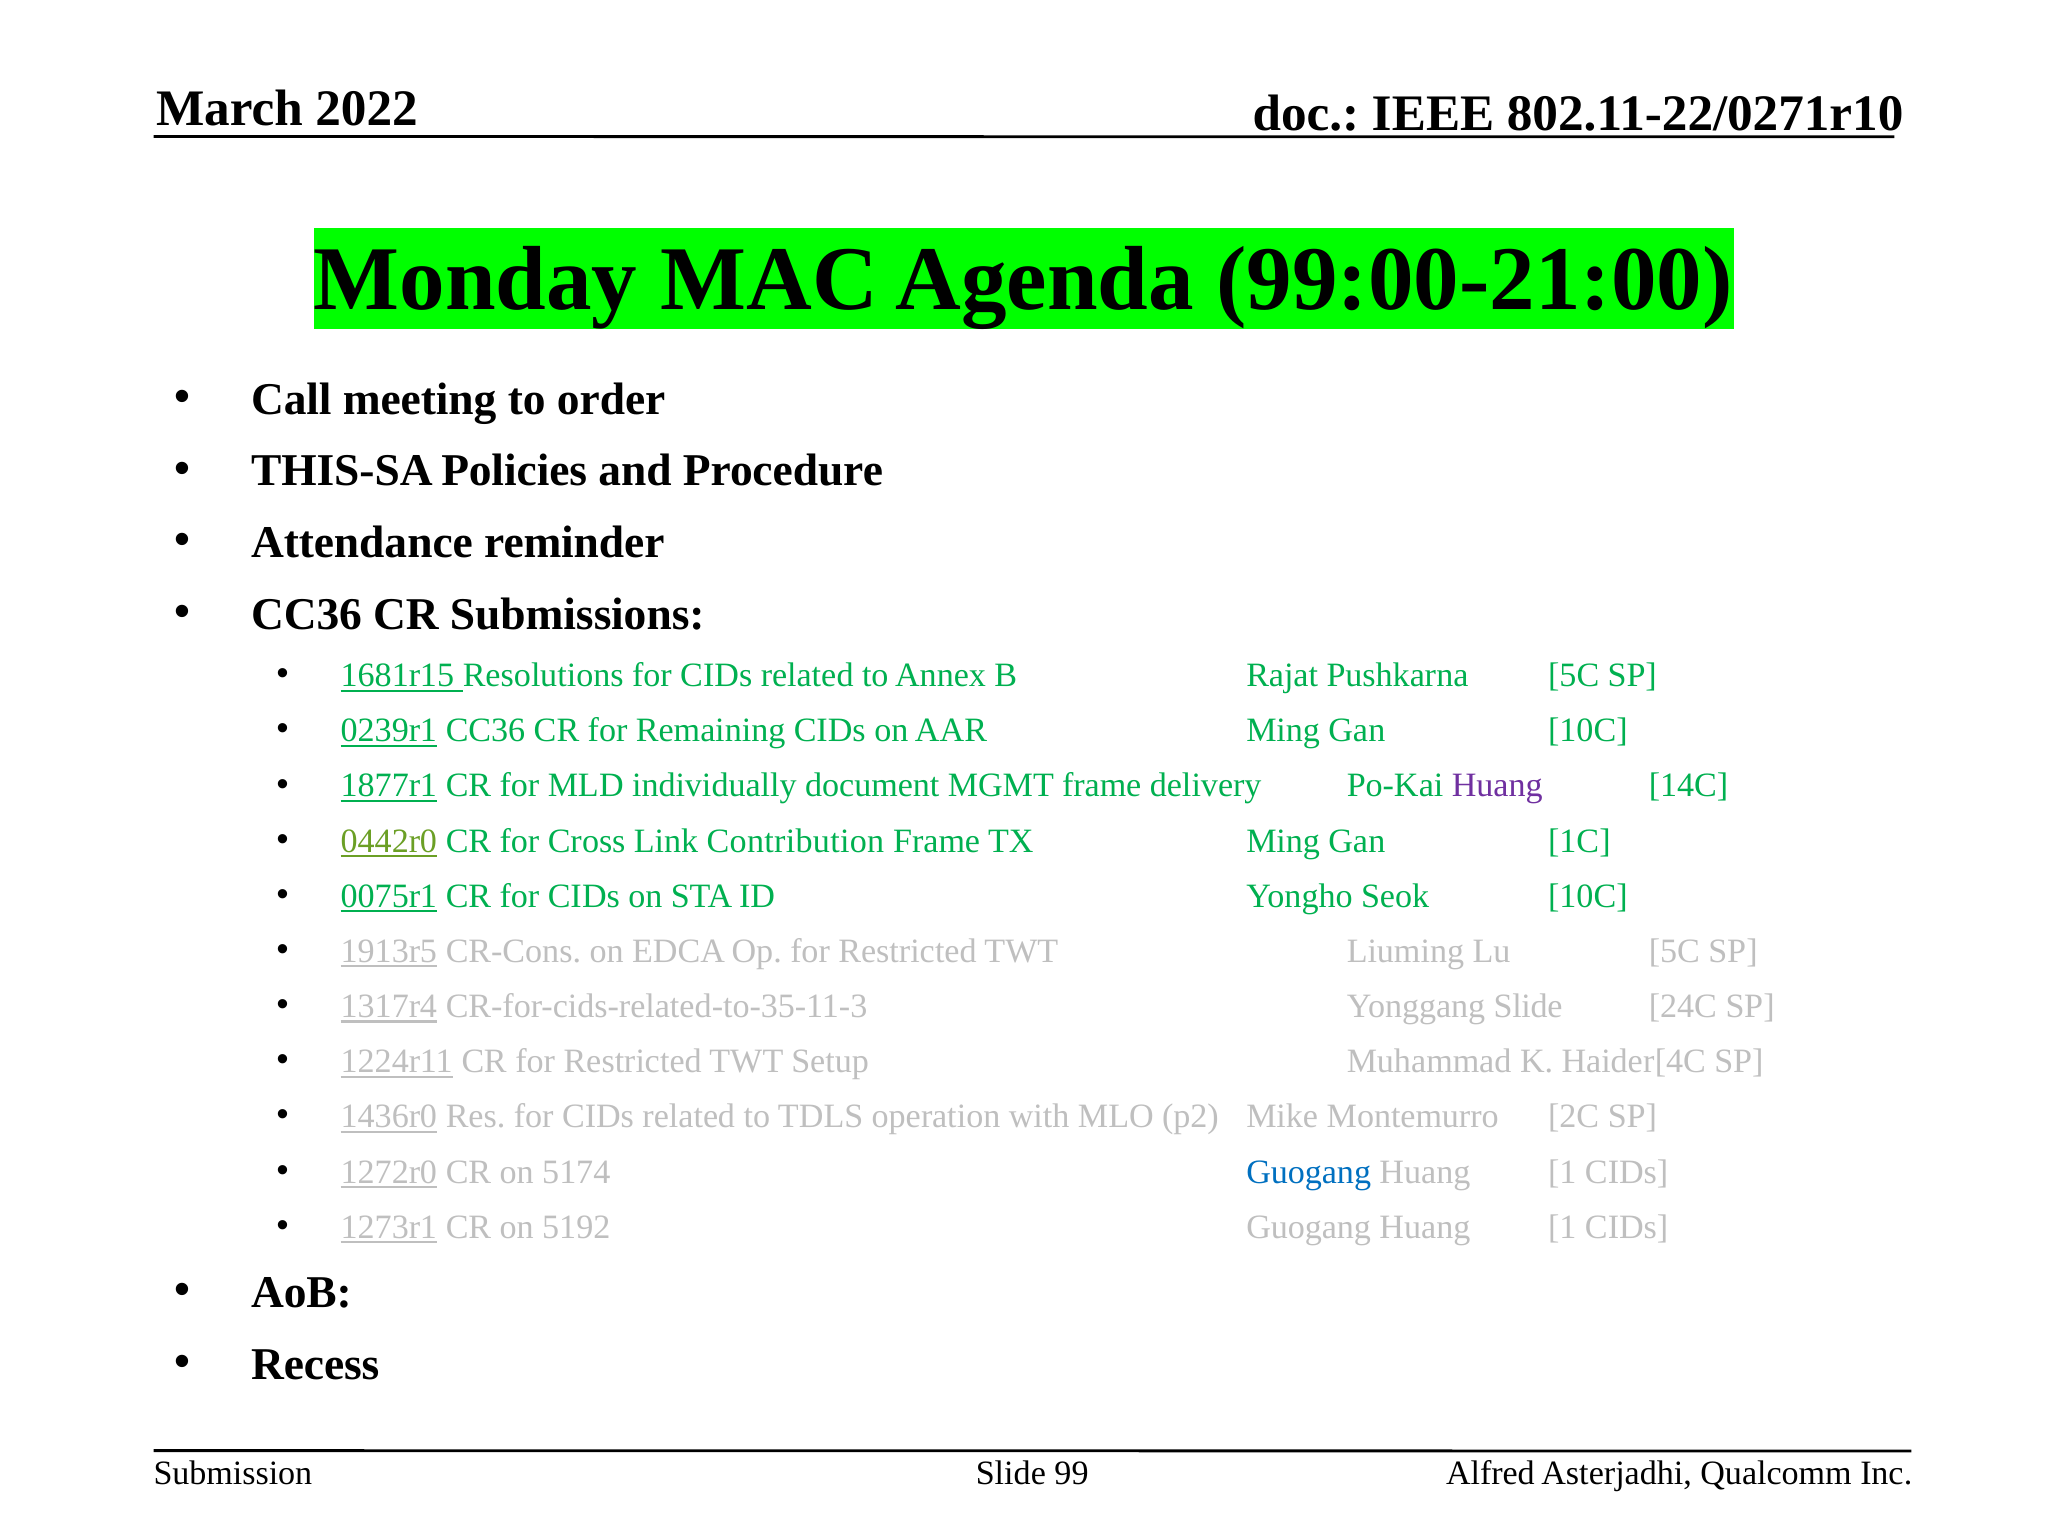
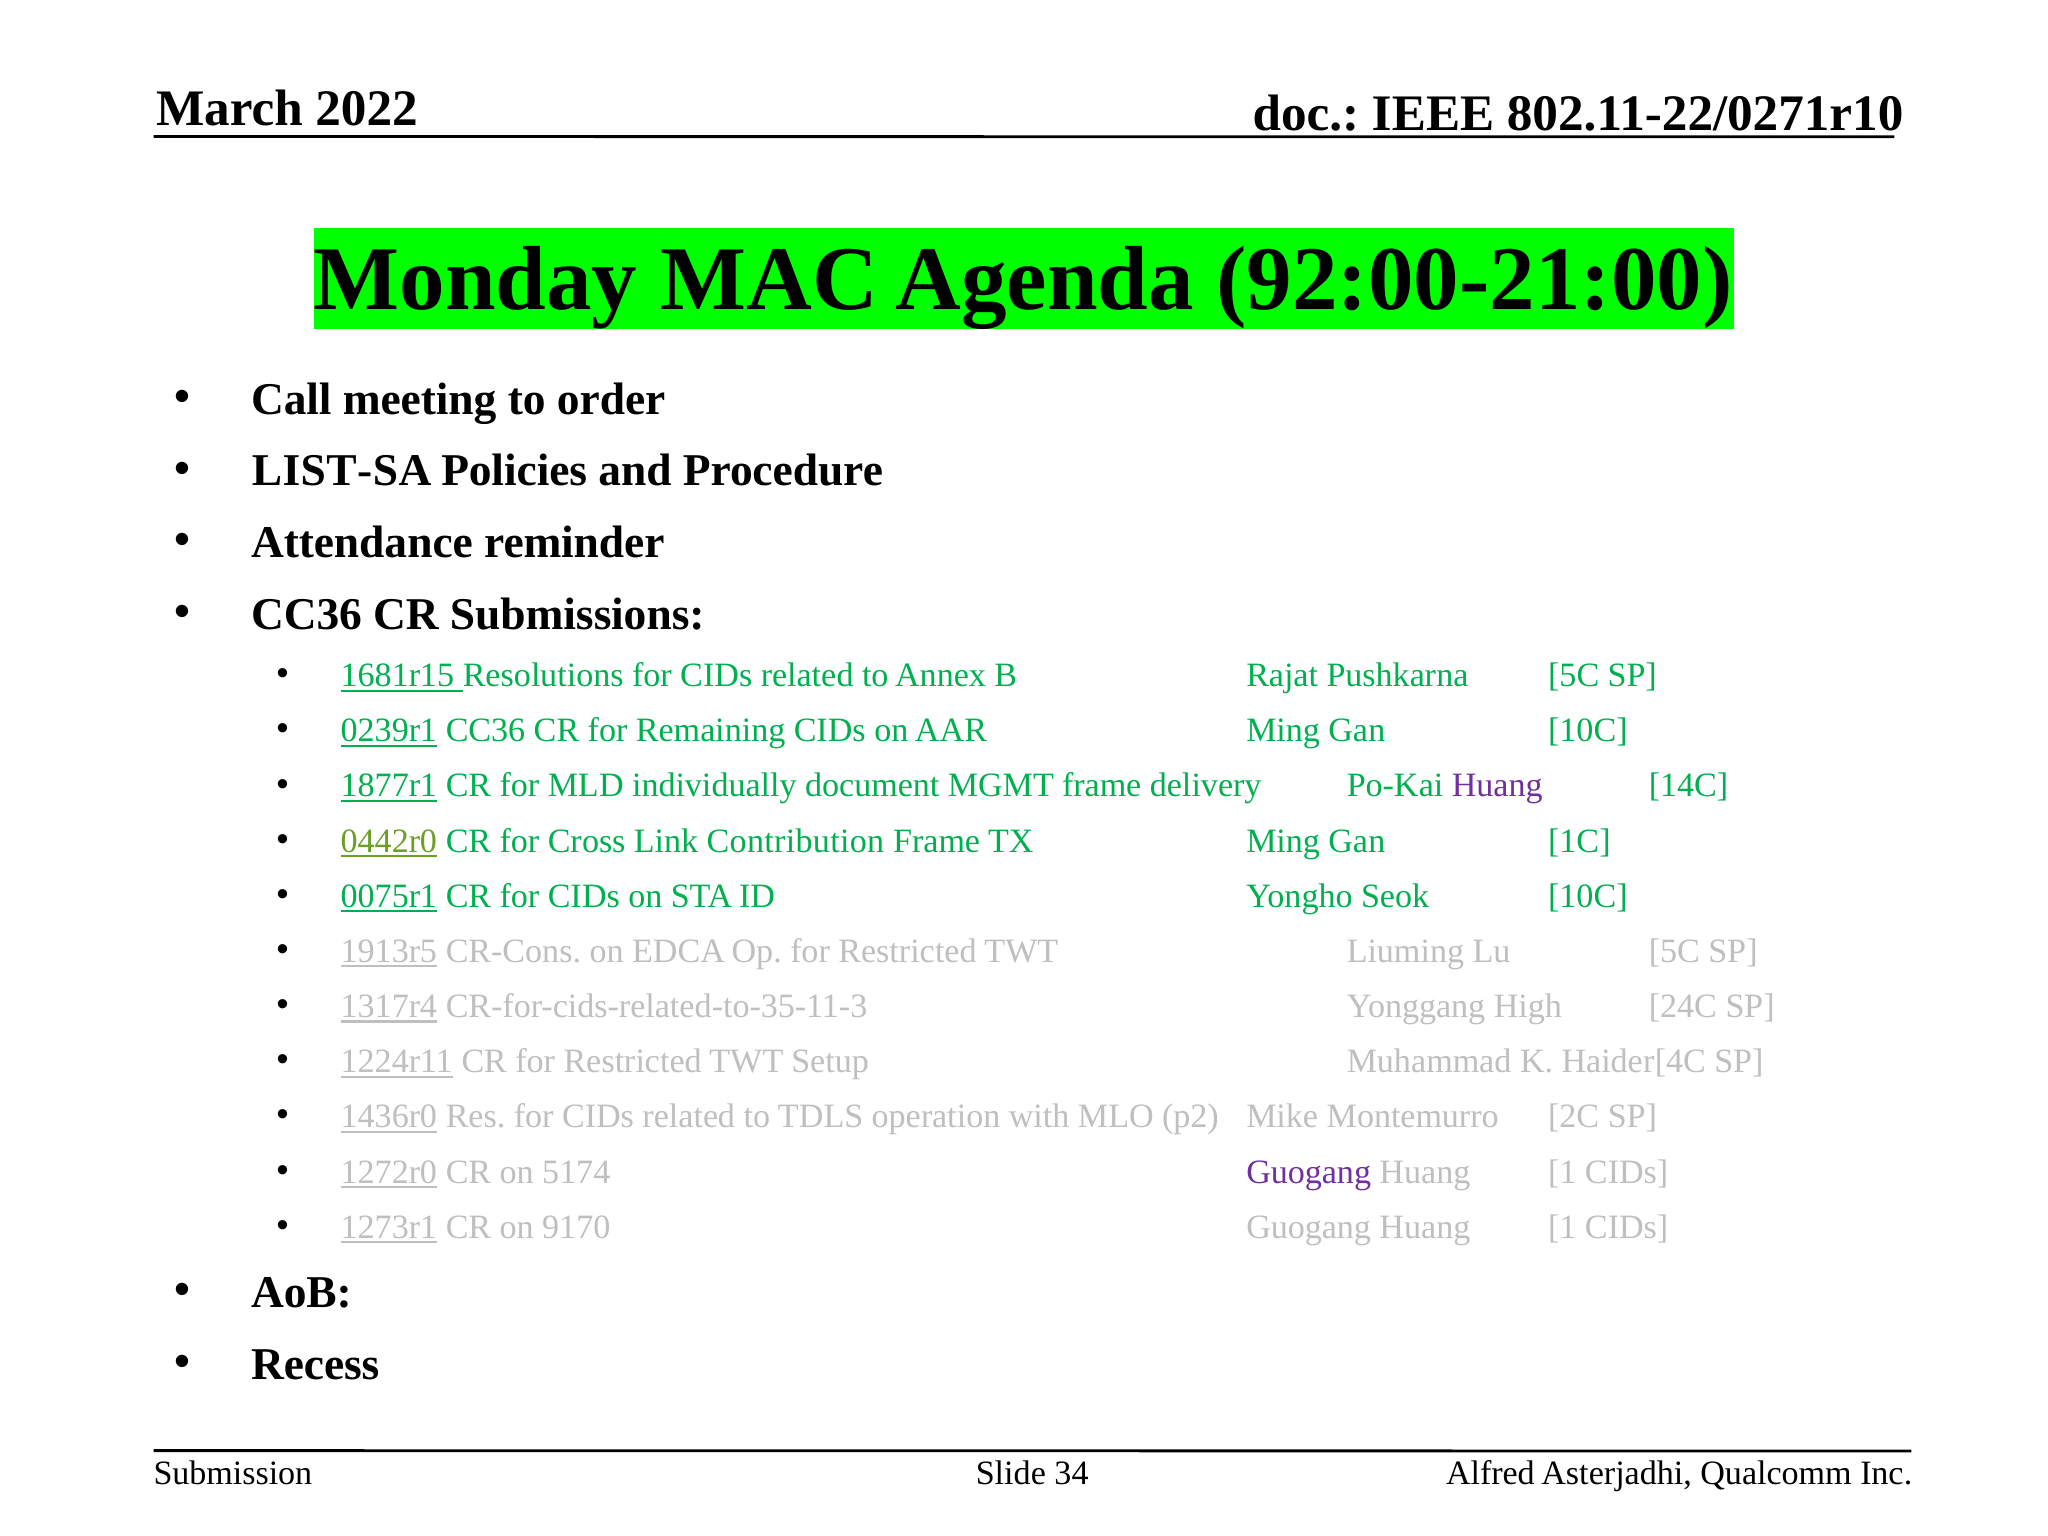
99:00-21:00: 99:00-21:00 -> 92:00-21:00
THIS-SA: THIS-SA -> LIST-SA
Yonggang Slide: Slide -> High
Guogang at (1309, 1172) colour: blue -> purple
5192: 5192 -> 9170
99: 99 -> 34
